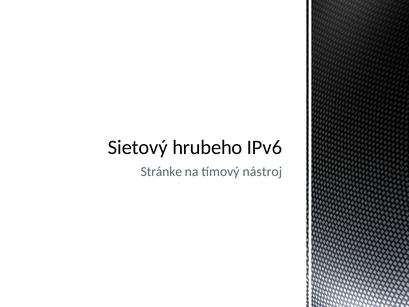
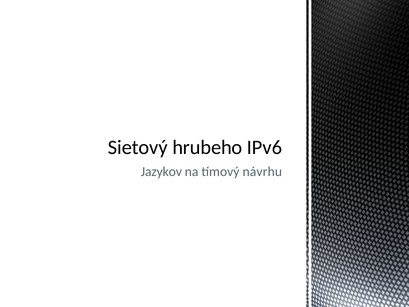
Stránke: Stránke -> Jazykov
nástroj: nástroj -> návrhu
